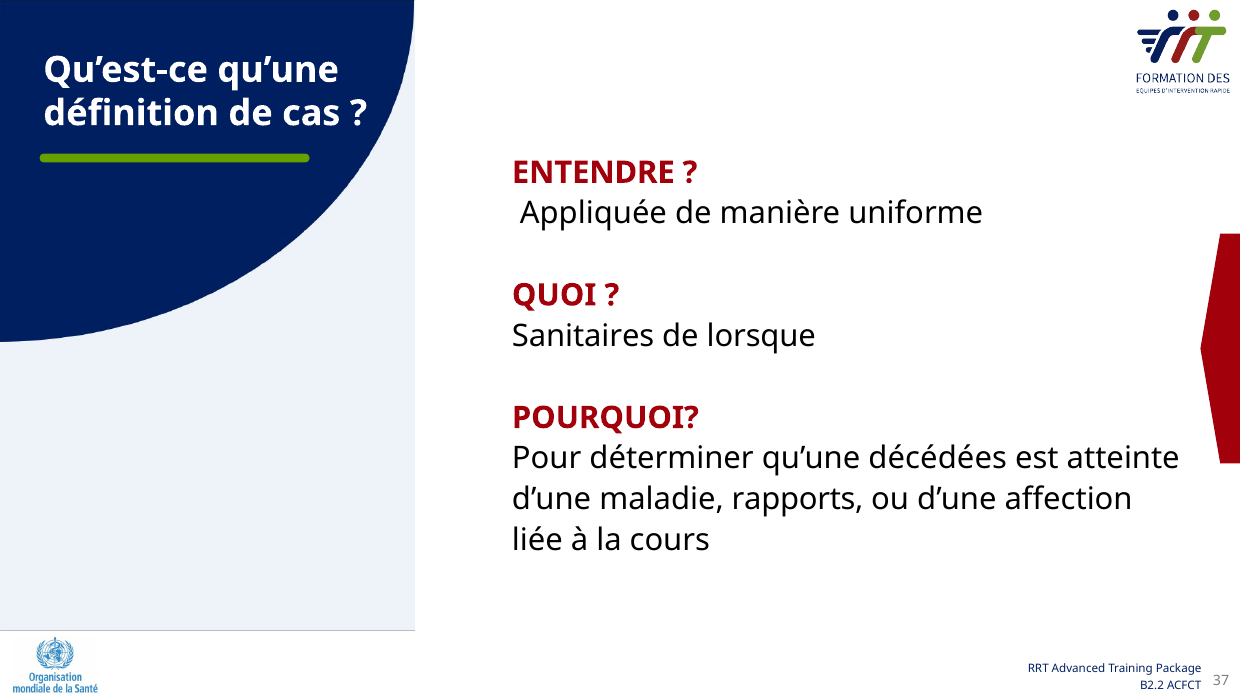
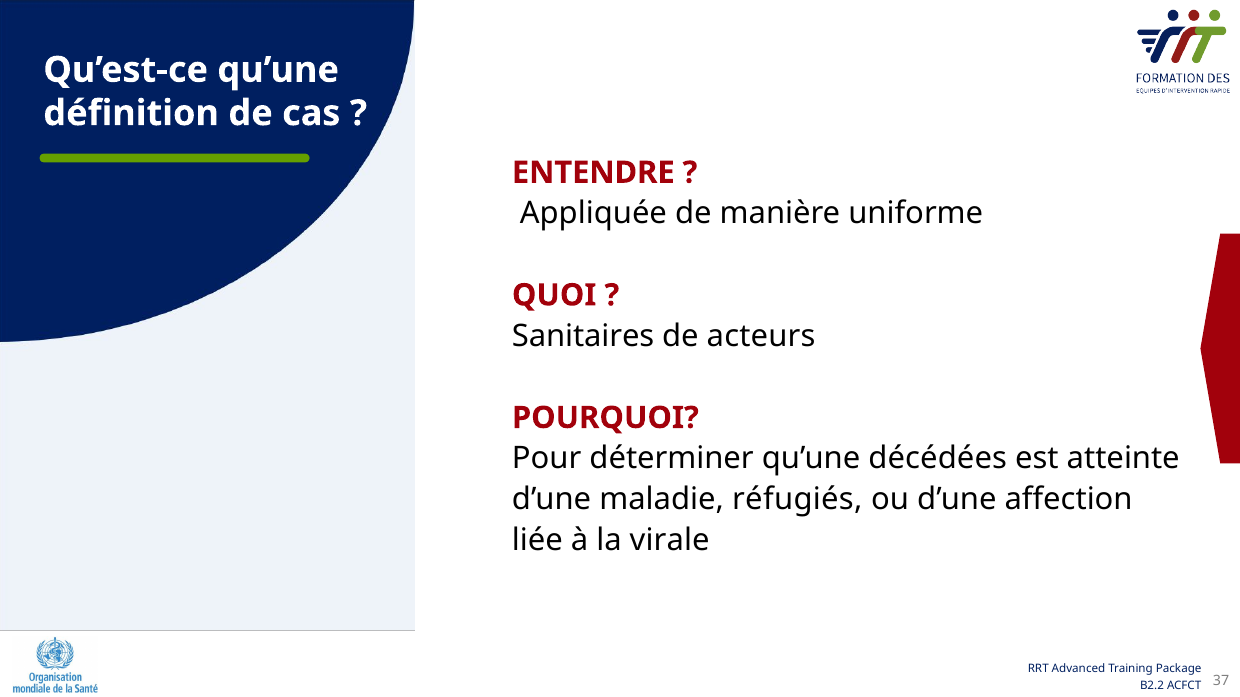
lorsque: lorsque -> acteurs
rapports: rapports -> réfugiés
cours: cours -> virale
